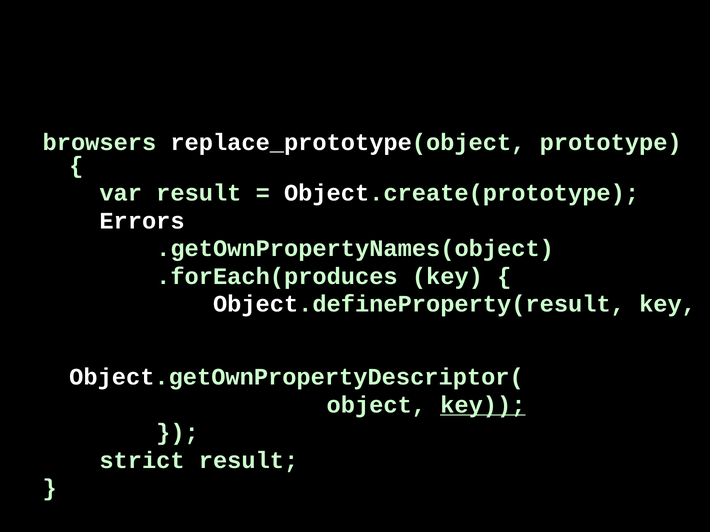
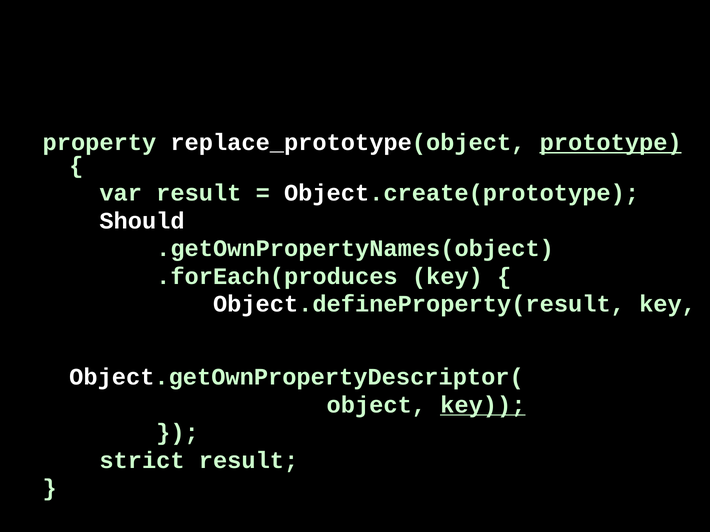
browsers: browsers -> property
prototype underline: none -> present
Errors: Errors -> Should
